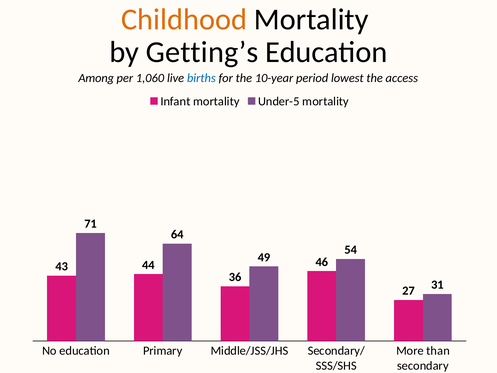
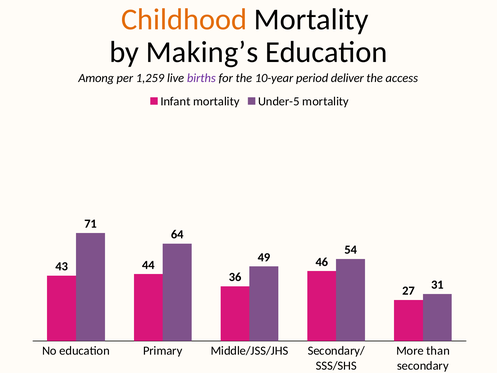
Getting’s: Getting’s -> Making’s
1,060: 1,060 -> 1,259
births colour: blue -> purple
lowest: lowest -> deliver
